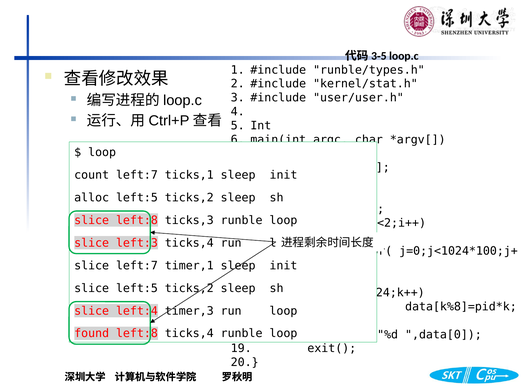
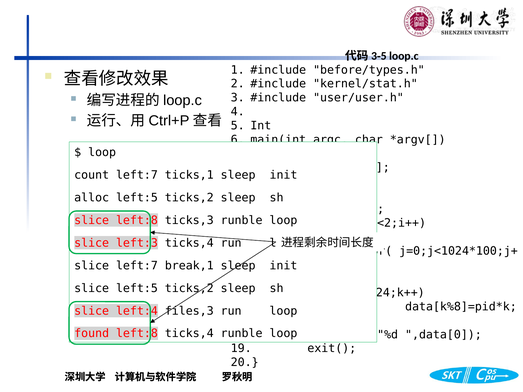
runble/types.h: runble/types.h -> before/types.h
timer,1: timer,1 -> break,1
timer,3: timer,3 -> files,3
